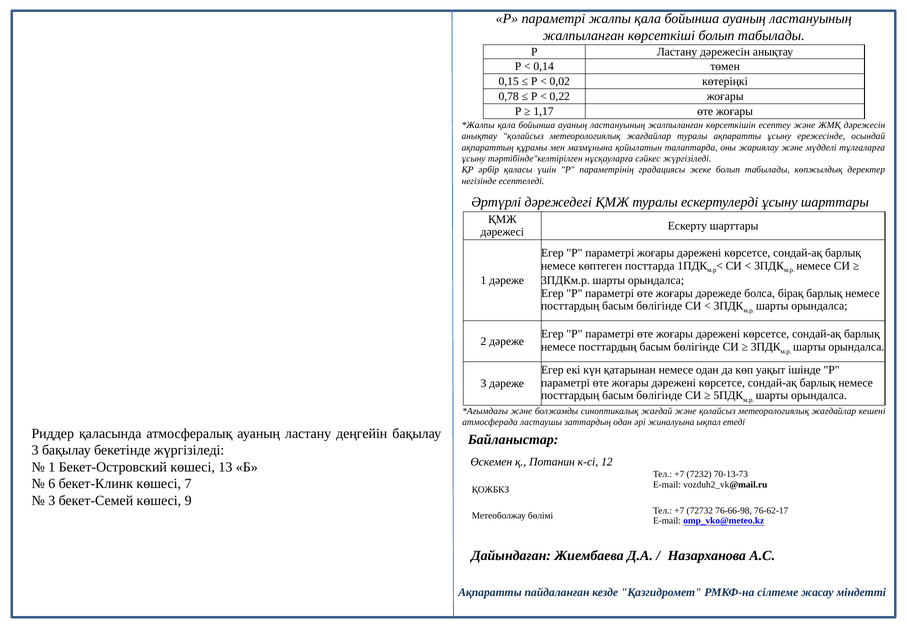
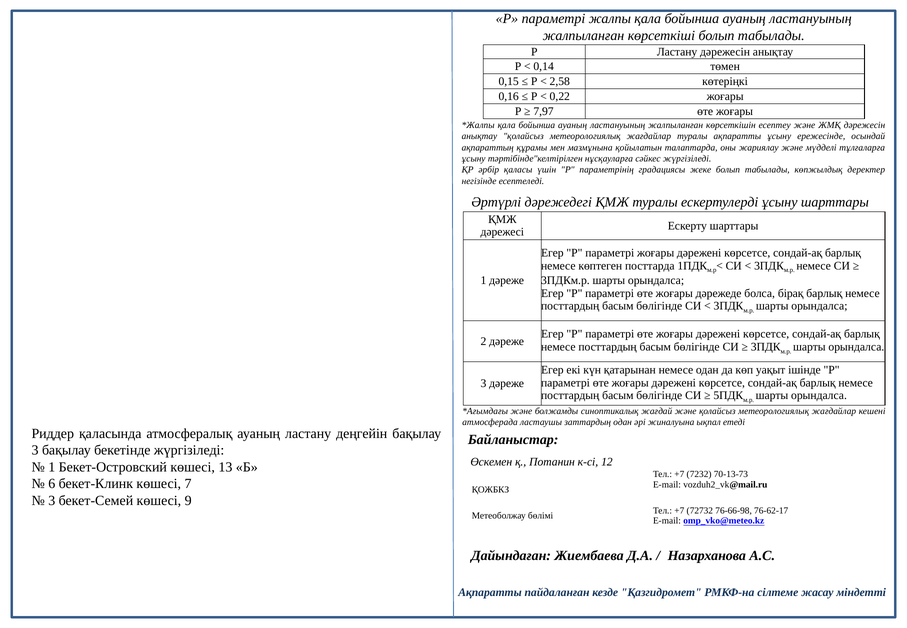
0,02: 0,02 -> 2,58
0,78: 0,78 -> 0,16
1,17: 1,17 -> 7,97
